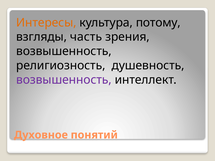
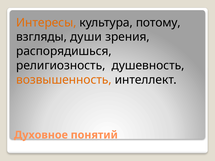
часть: часть -> души
возвышенность at (64, 51): возвышенность -> распорядишься
возвышенность at (64, 80) colour: purple -> orange
